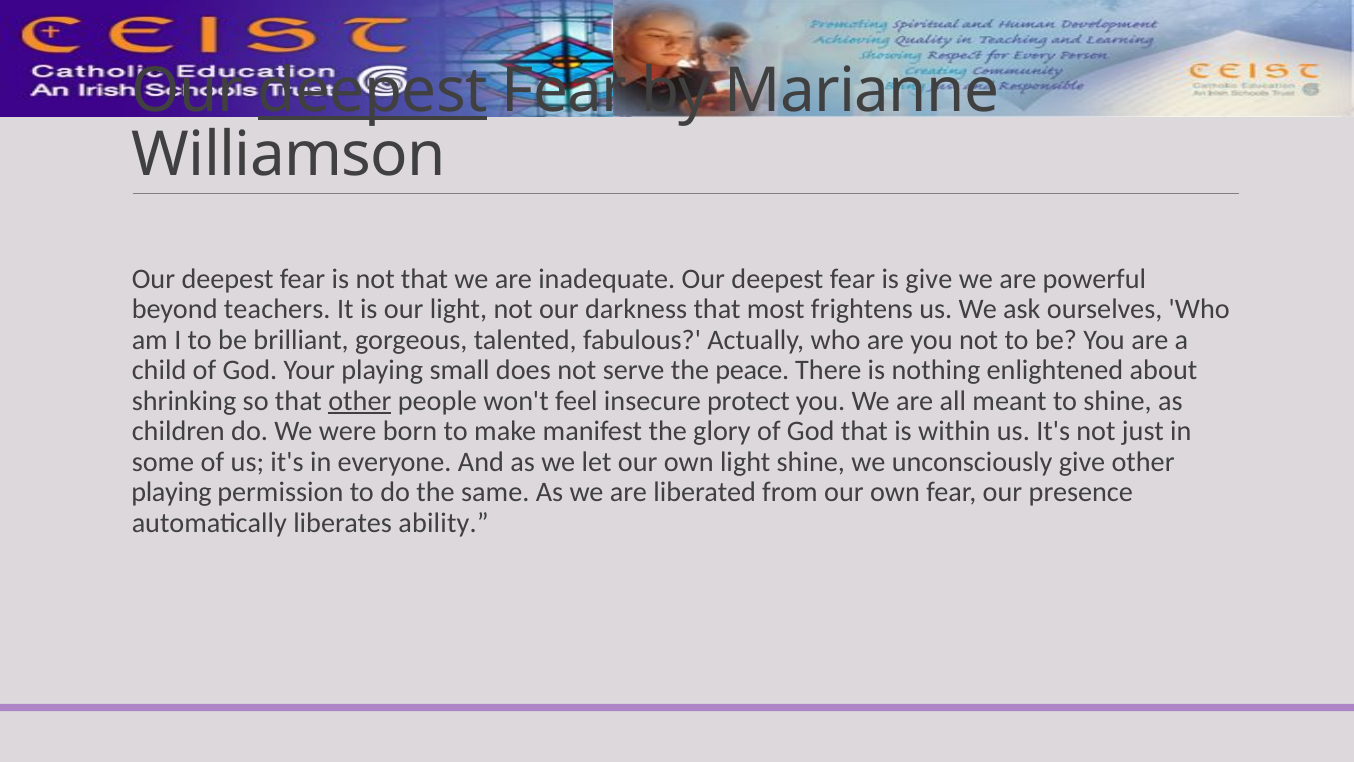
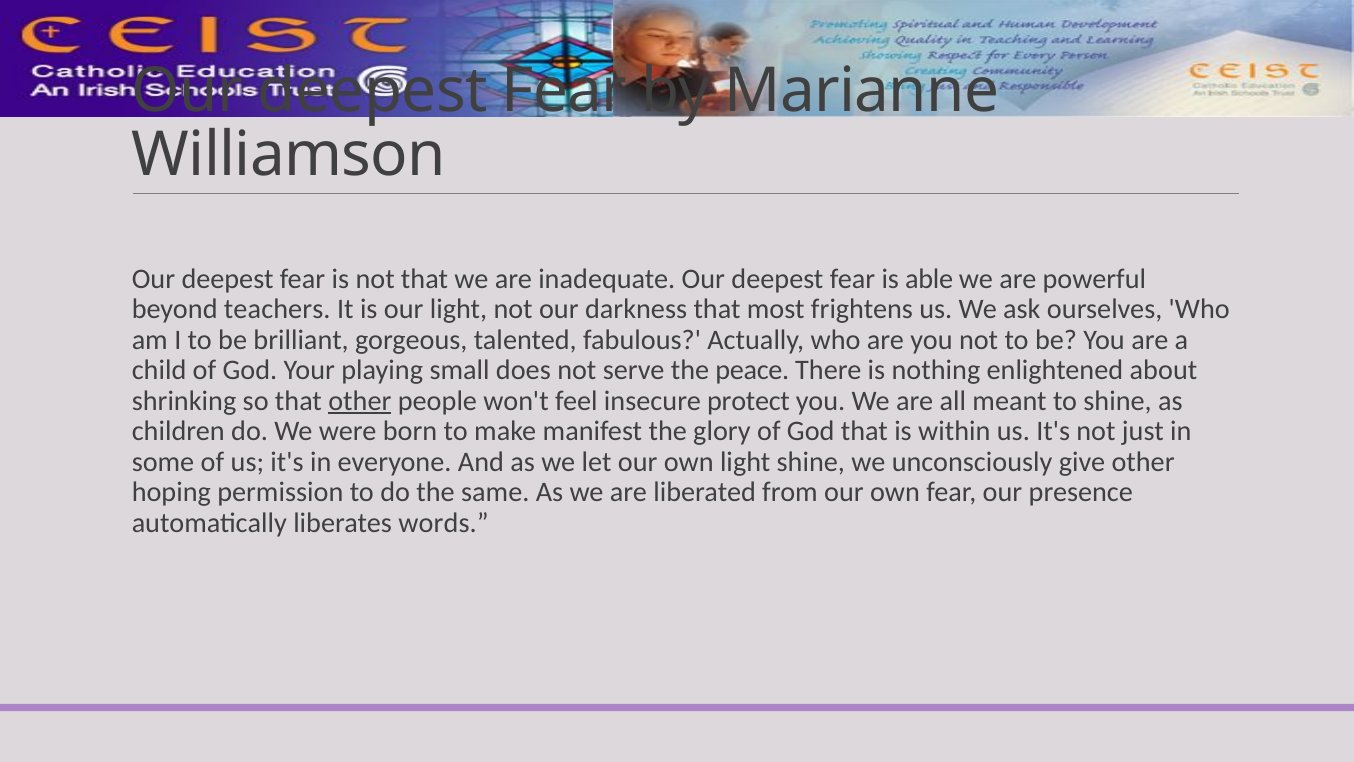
deepest at (373, 91) underline: present -> none
is give: give -> able
playing at (171, 492): playing -> hoping
ability: ability -> words
